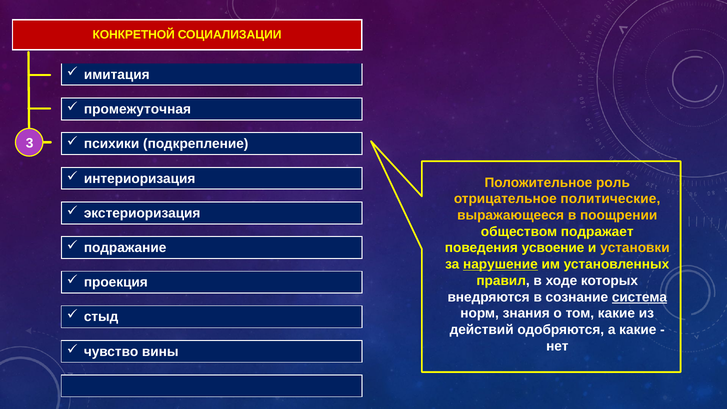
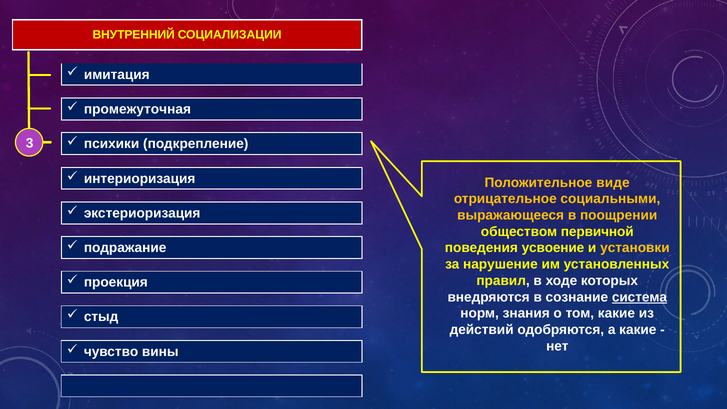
КОНКРЕТНОЙ: КОНКРЕТНОЙ -> ВНУТРЕННИЙ
роль: роль -> виде
политические: политические -> социальными
подражает: подражает -> первичной
нарушение underline: present -> none
